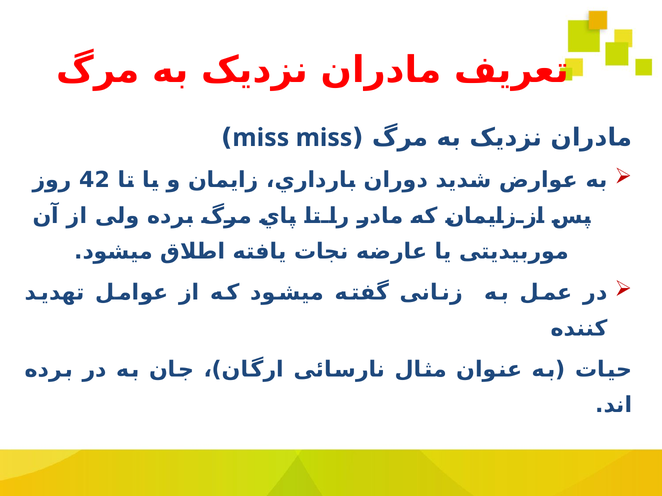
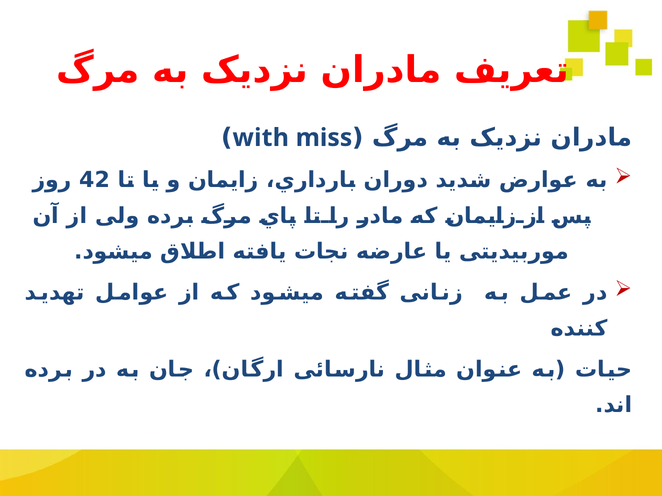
miss at (261, 138): miss -> with
